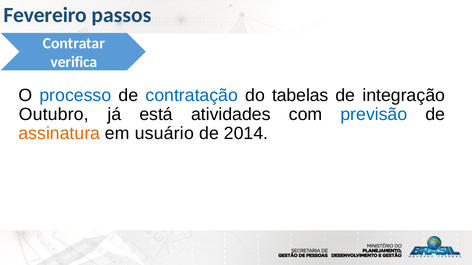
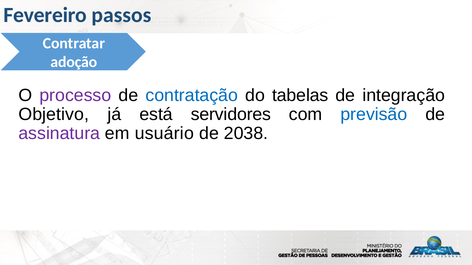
verifica: verifica -> adoção
processo colour: blue -> purple
Outubro: Outubro -> Objetivo
atividades: atividades -> servidores
assinatura colour: orange -> purple
2014: 2014 -> 2038
